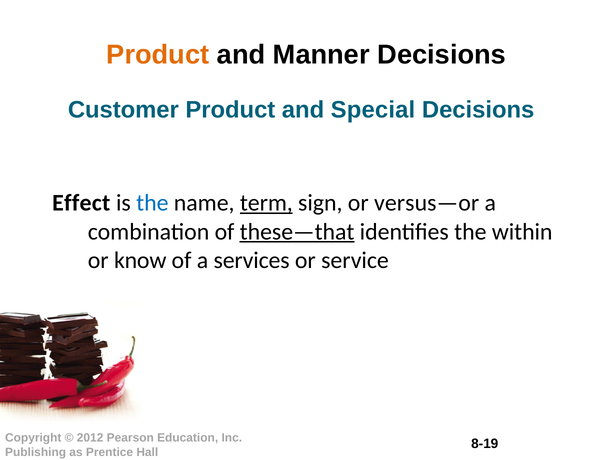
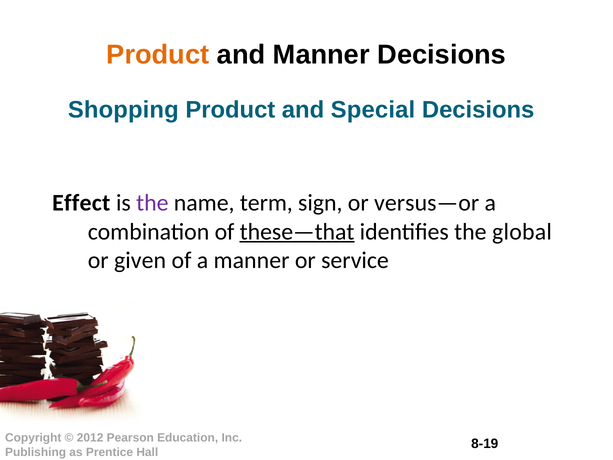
Customer: Customer -> Shopping
the at (152, 203) colour: blue -> purple
term underline: present -> none
within: within -> global
know: know -> given
a services: services -> manner
